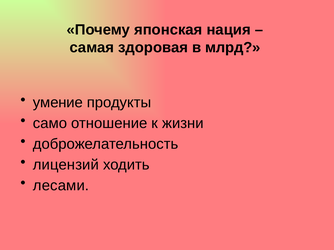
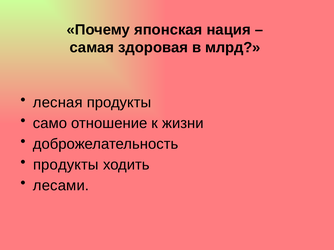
умение: умение -> лесная
лицензий at (66, 165): лицензий -> продукты
